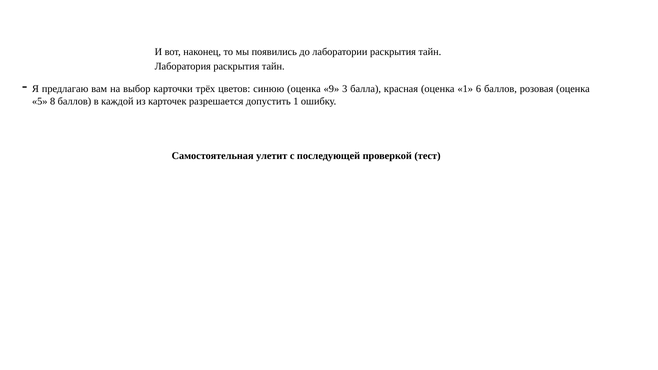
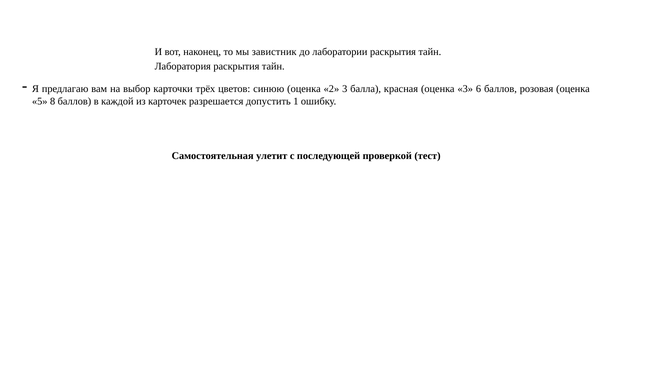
появились: появились -> завистник
9: 9 -> 2
оценка 1: 1 -> 3
